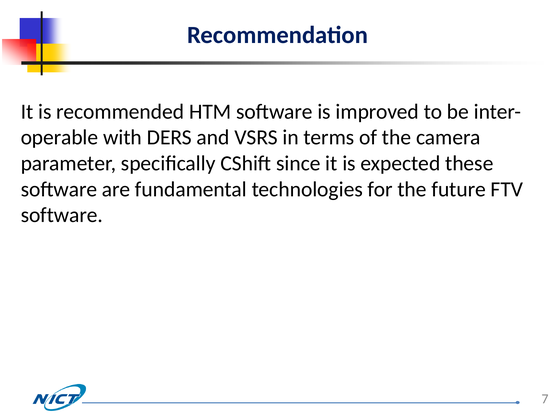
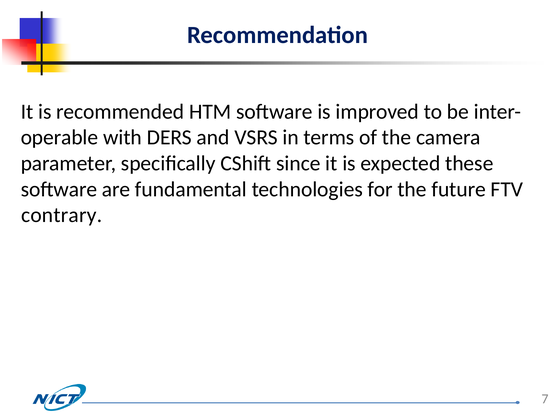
software at (62, 215): software -> contrary
